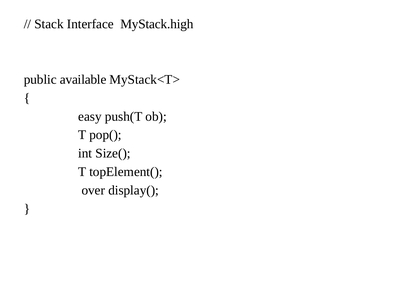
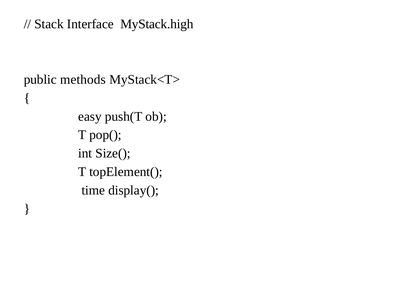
available: available -> methods
over: over -> time
